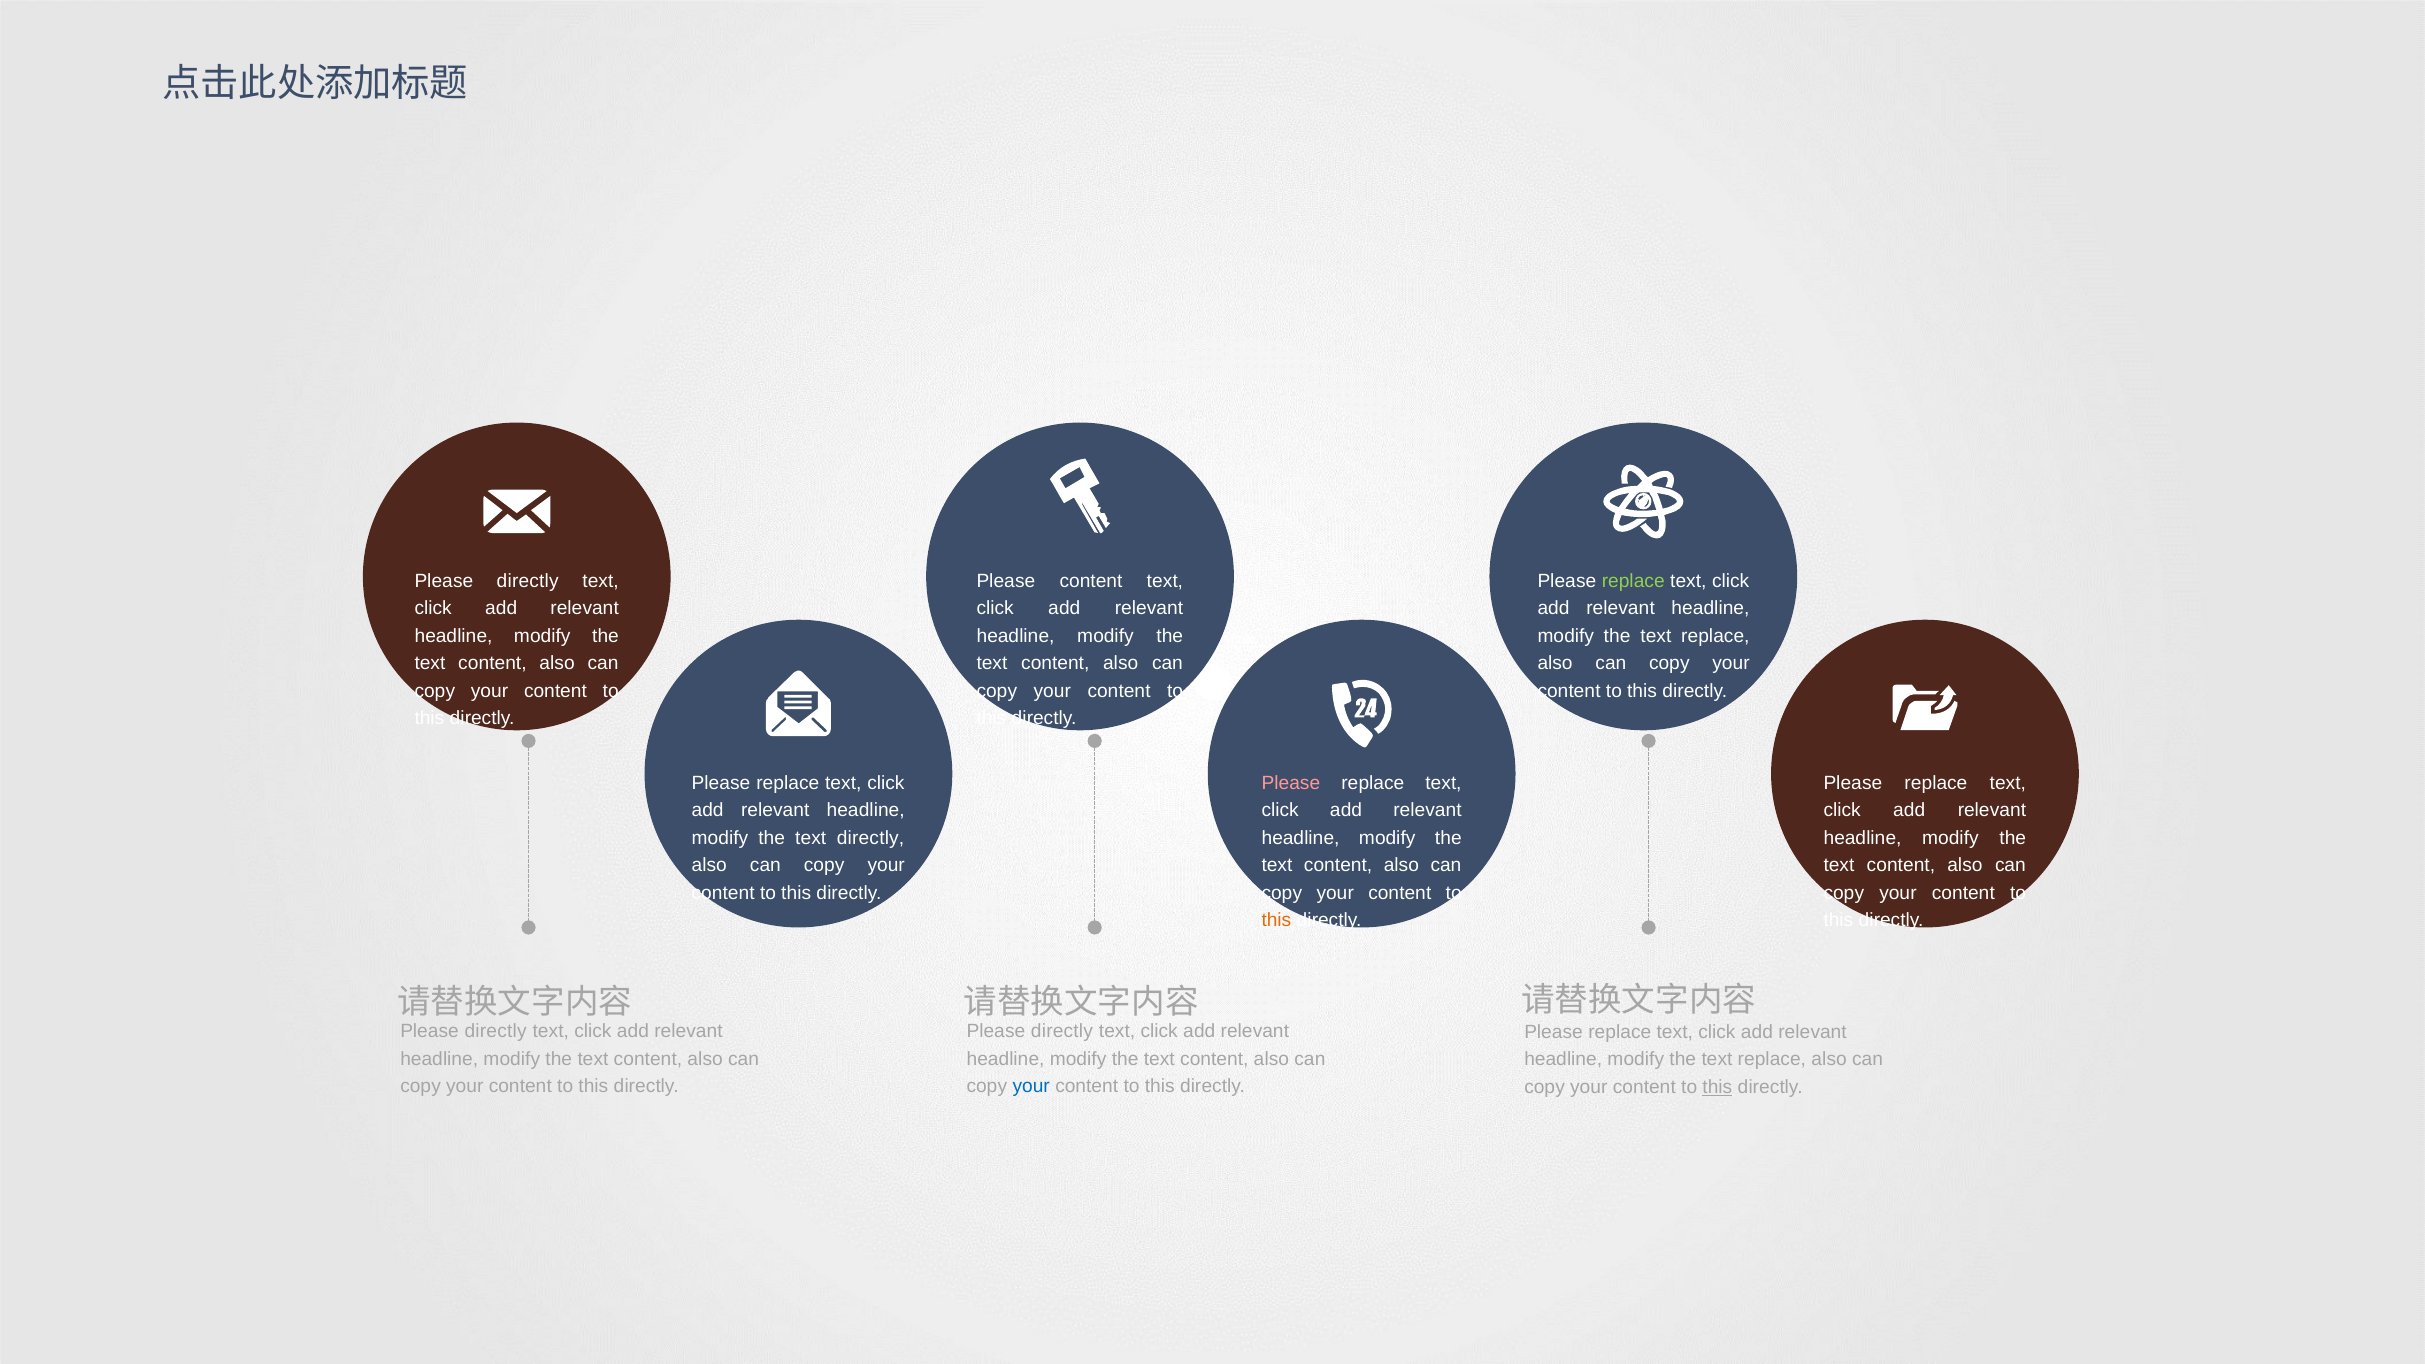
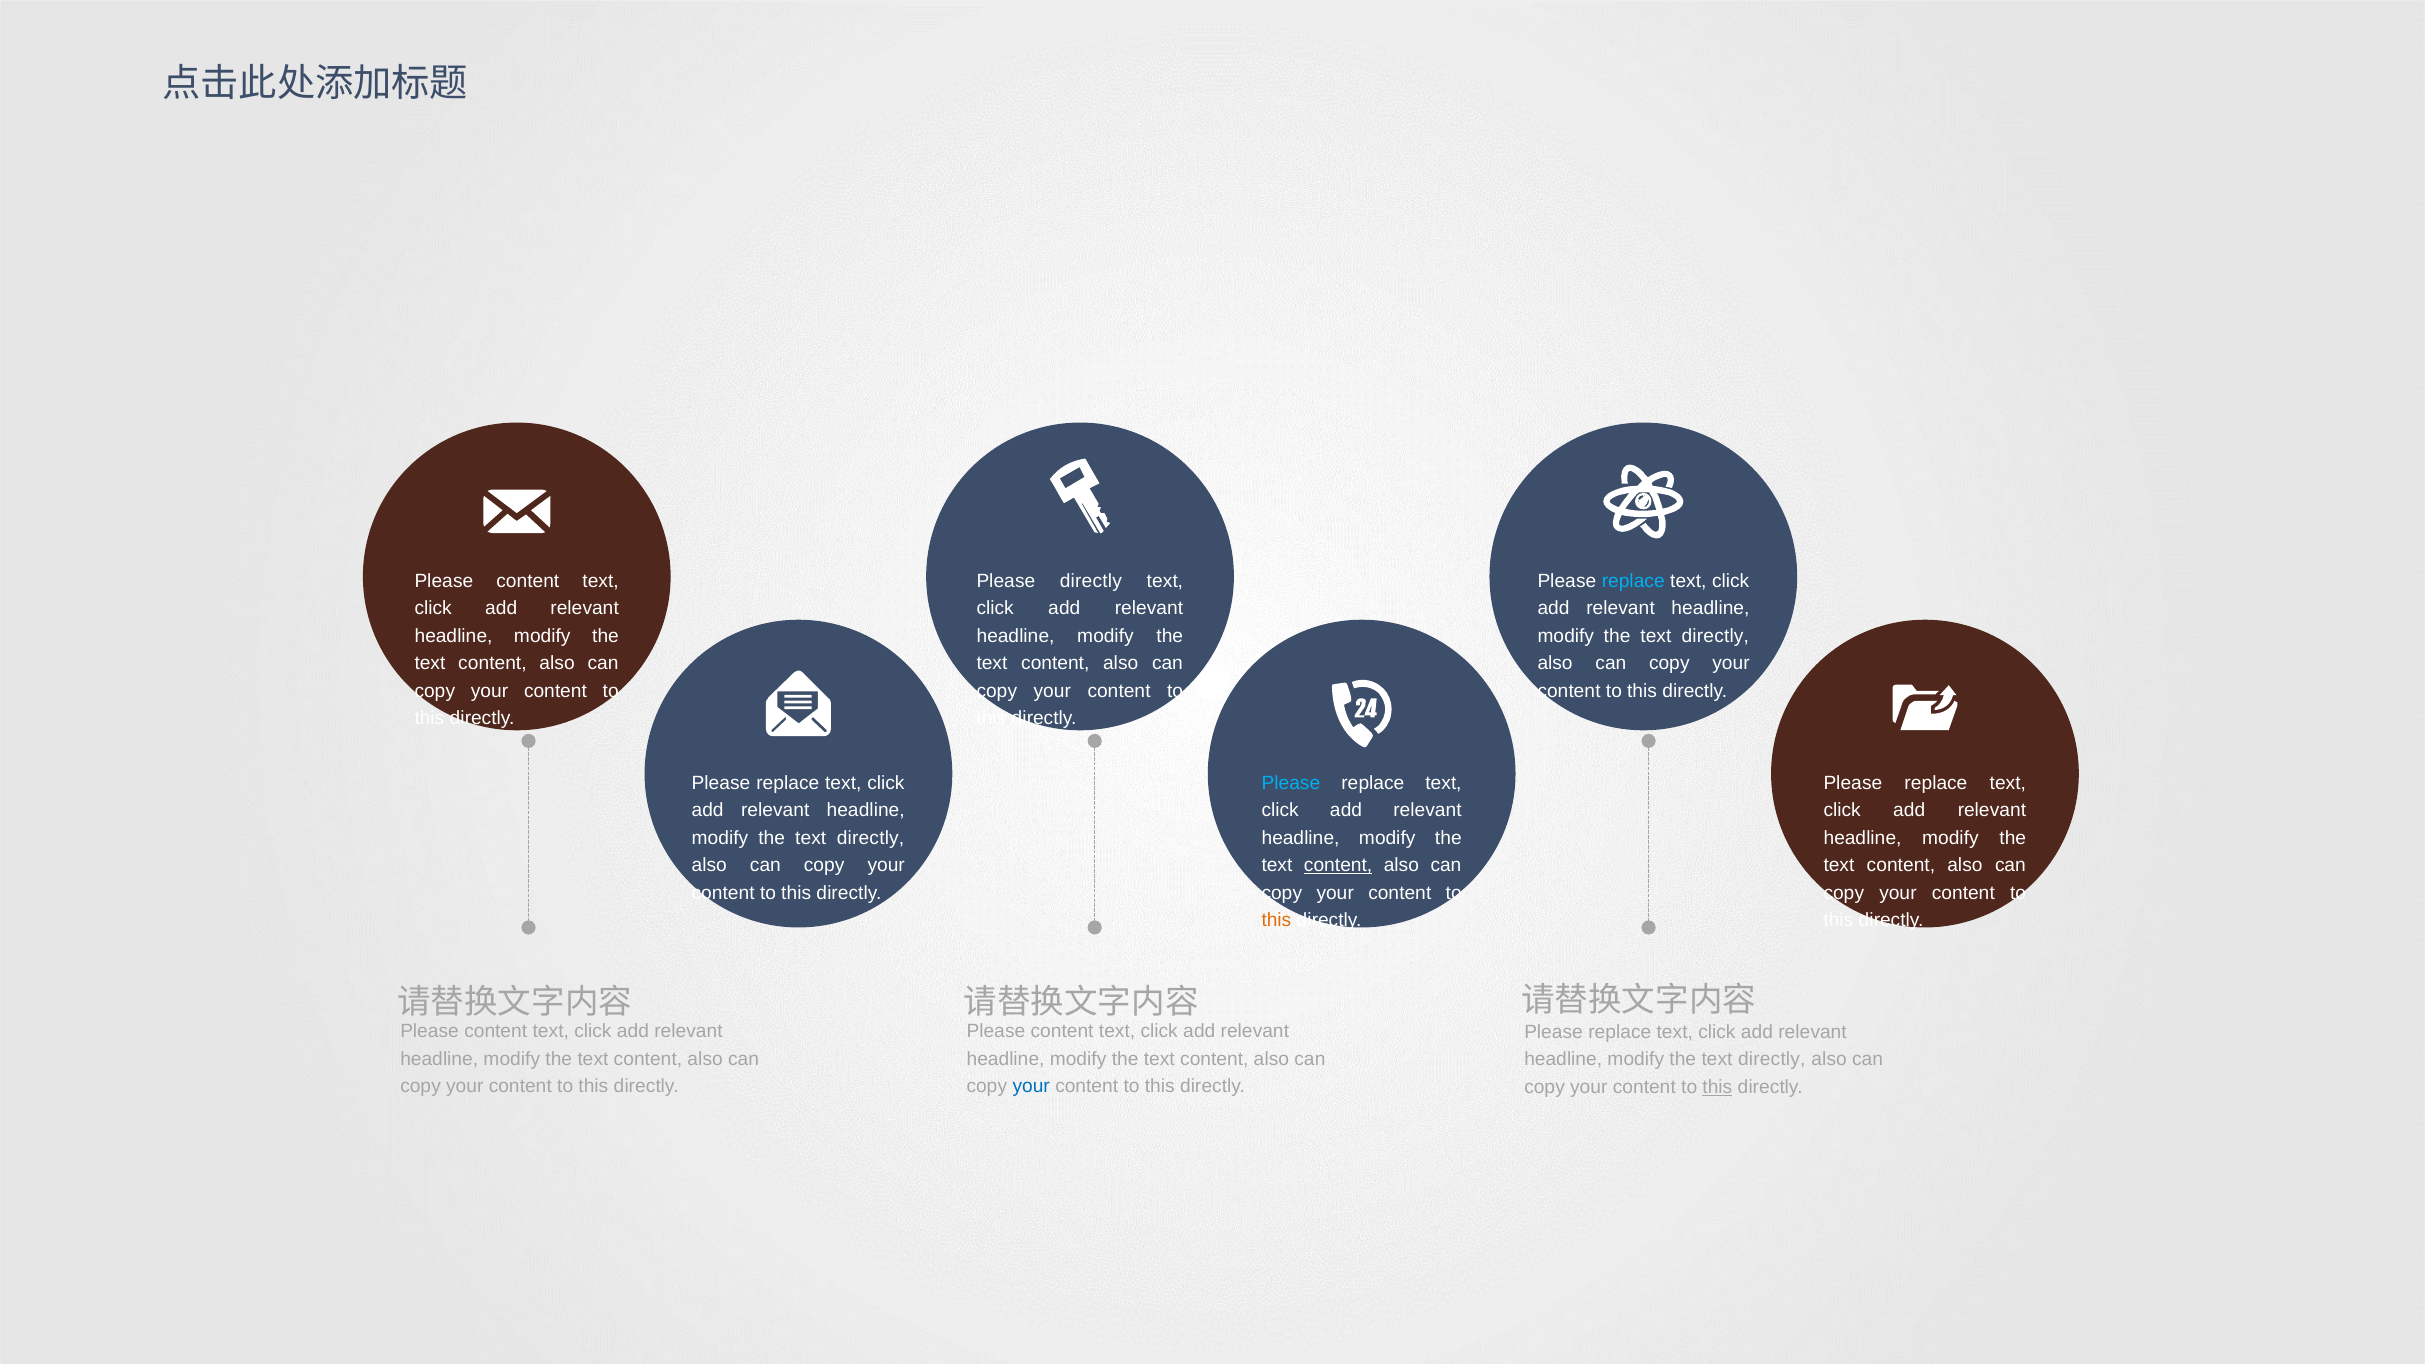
directly at (528, 581): directly -> content
Please content: content -> directly
replace at (1633, 581) colour: light green -> light blue
replace at (1715, 636): replace -> directly
Please at (1291, 783) colour: pink -> light blue
content at (1338, 865) underline: none -> present
directly at (496, 1031): directly -> content
directly at (1062, 1031): directly -> content
replace at (1772, 1060): replace -> directly
